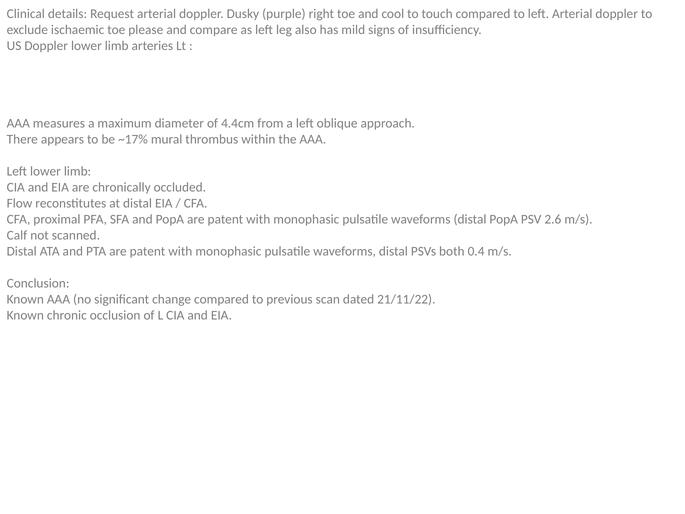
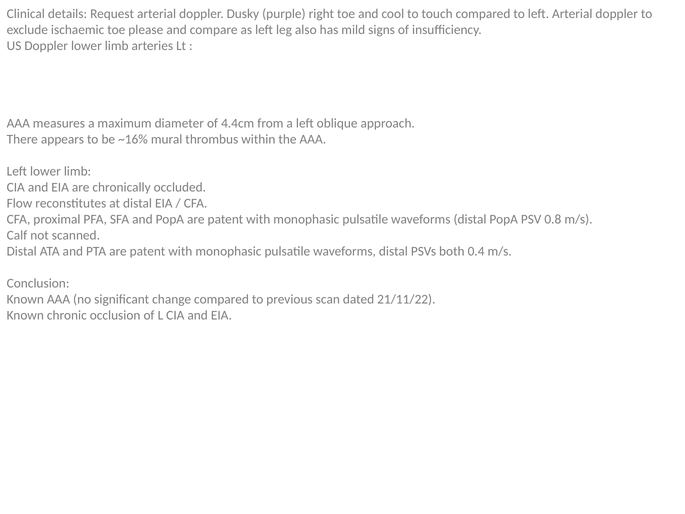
~17%: ~17% -> ~16%
2.6: 2.6 -> 0.8
